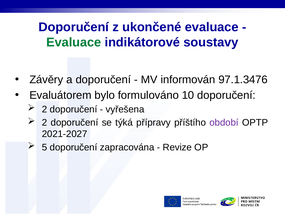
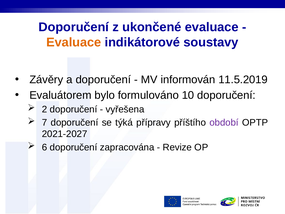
Evaluace at (74, 42) colour: green -> orange
97.1.3476: 97.1.3476 -> 11.5.2019
2 at (45, 122): 2 -> 7
5: 5 -> 6
